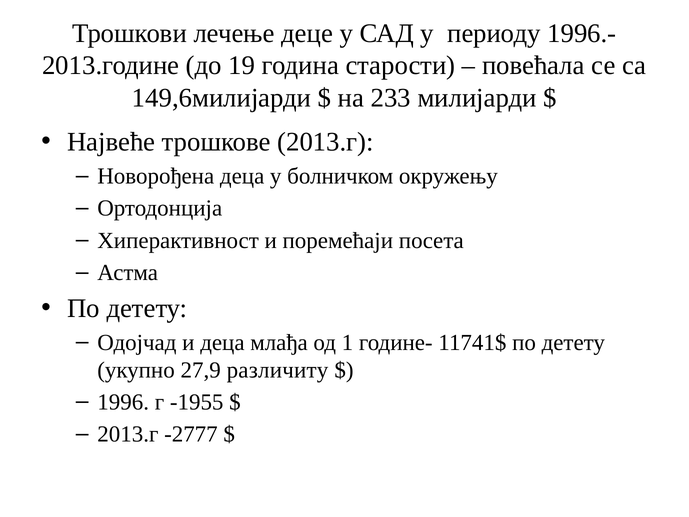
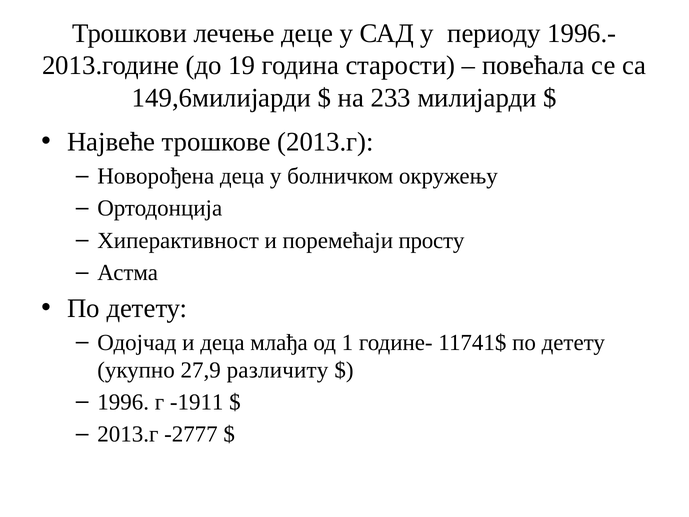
посета: посета -> просту
-1955: -1955 -> -1911
